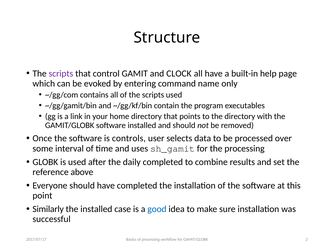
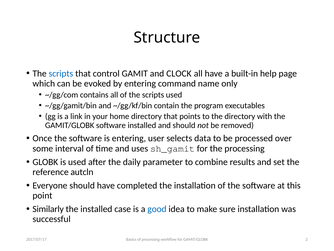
scripts at (61, 73) colour: purple -> blue
is controls: controls -> entering
daily completed: completed -> parameter
above: above -> autcln
